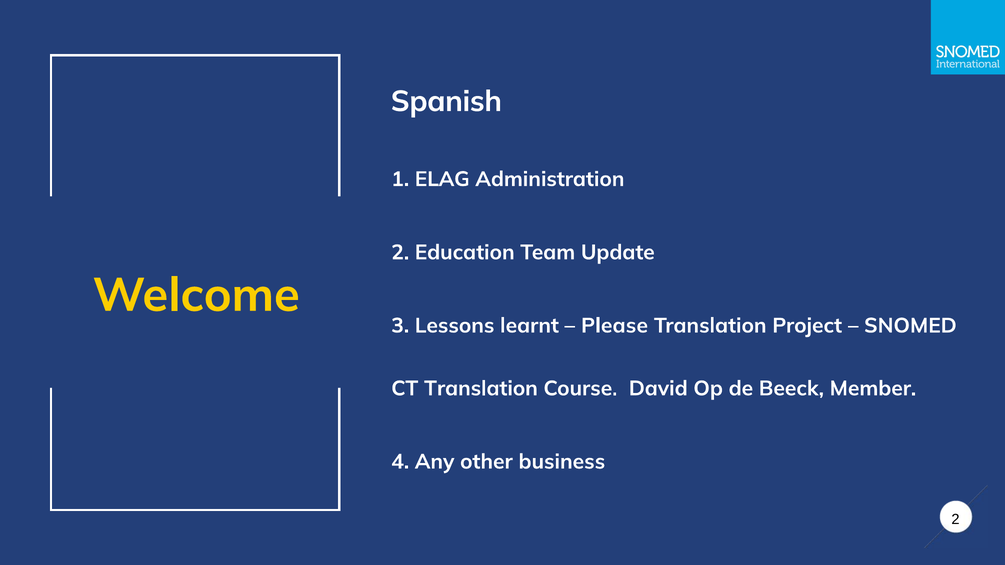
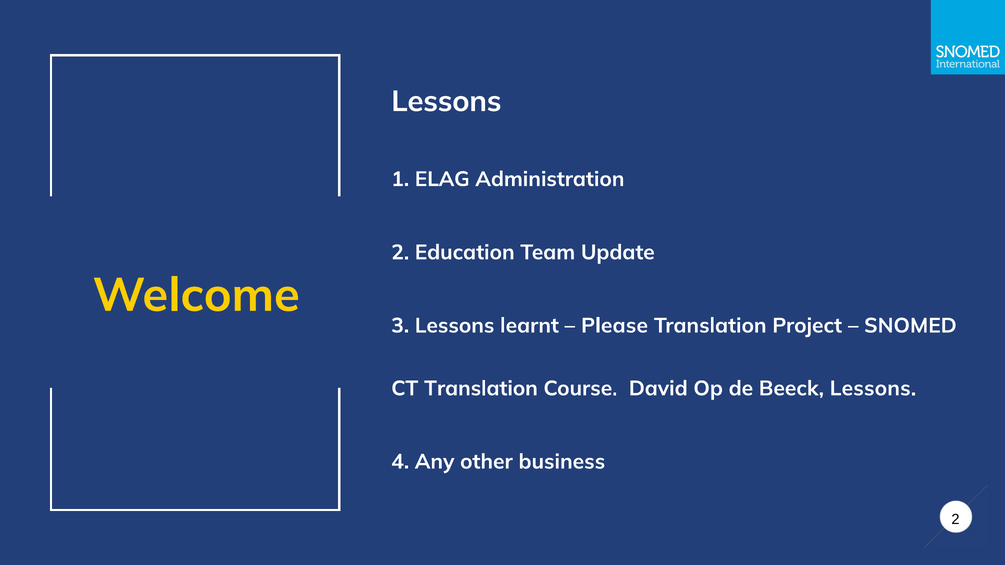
Spanish at (446, 101): Spanish -> Lessons
Beeck Member: Member -> Lessons
